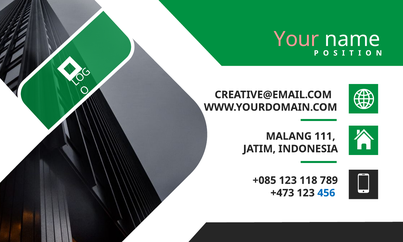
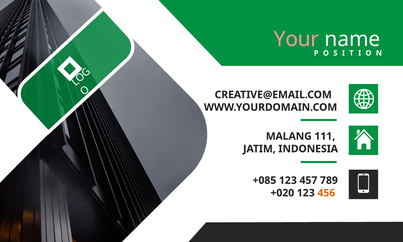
118: 118 -> 457
+473: +473 -> +020
456 colour: blue -> orange
